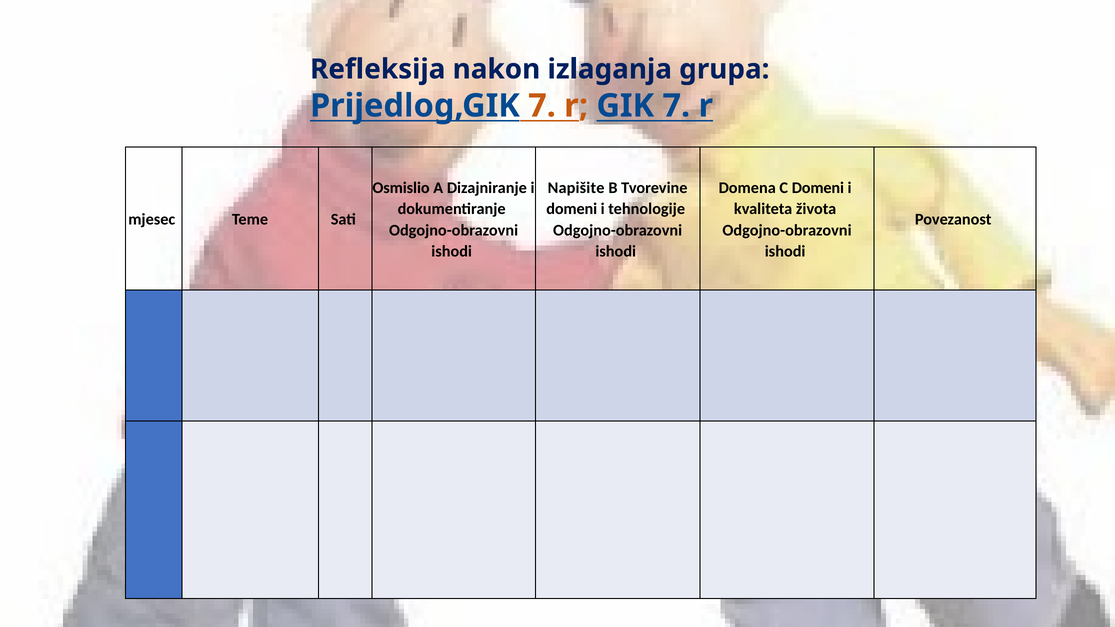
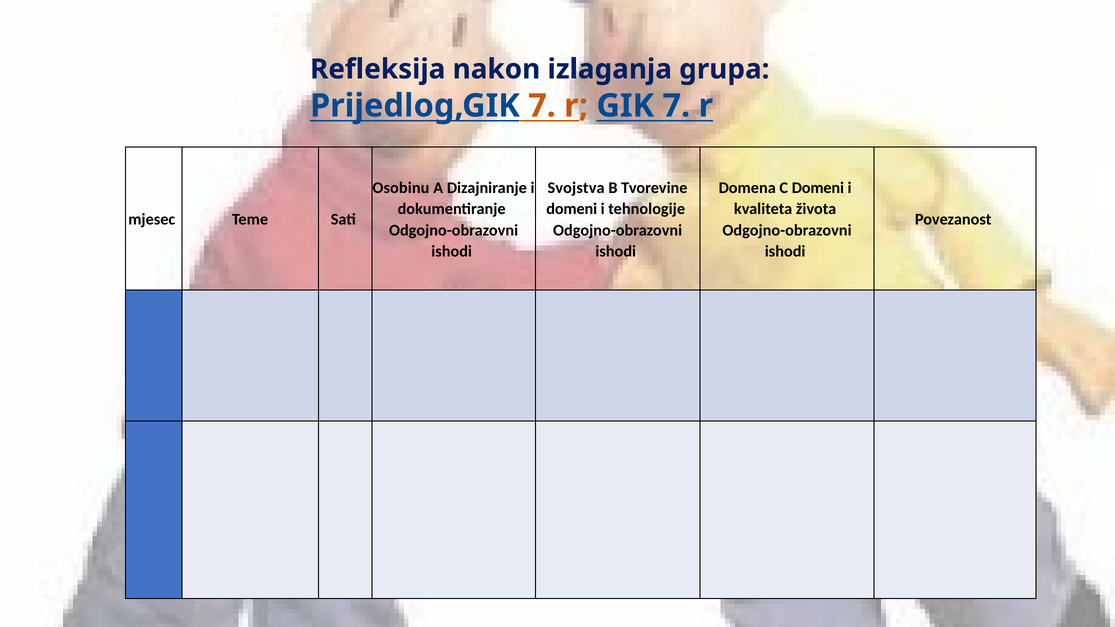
Osmislio: Osmislio -> Osobinu
Napišite: Napišite -> Svojstva
